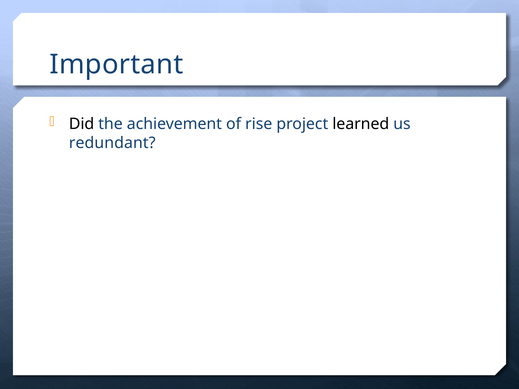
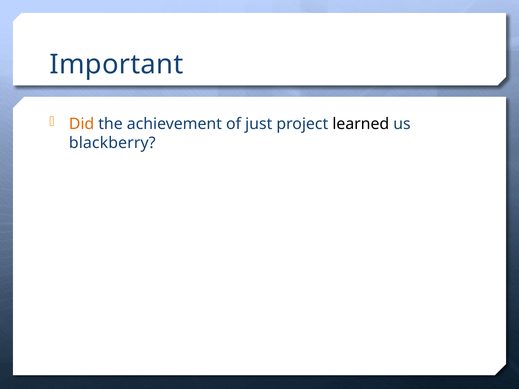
Did colour: black -> orange
rise: rise -> just
redundant: redundant -> blackberry
